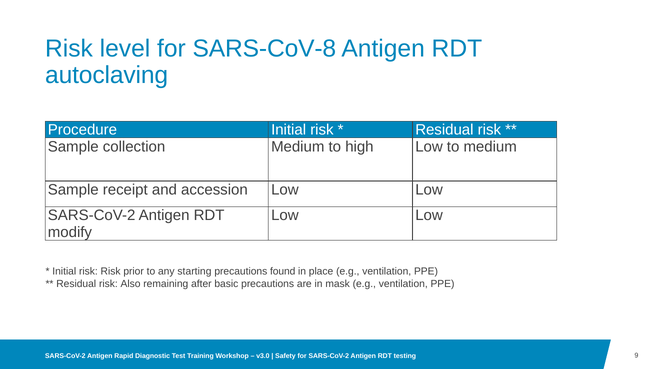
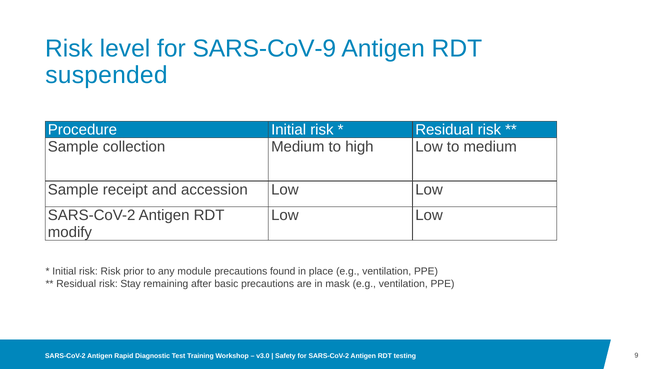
SARS-CoV-8: SARS-CoV-8 -> SARS-CoV-9
autoclaving: autoclaving -> suspended
starting: starting -> module
Also: Also -> Stay
